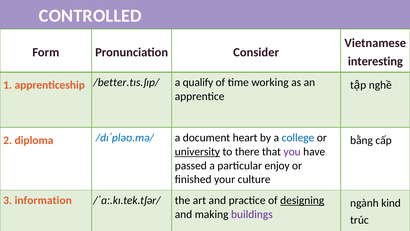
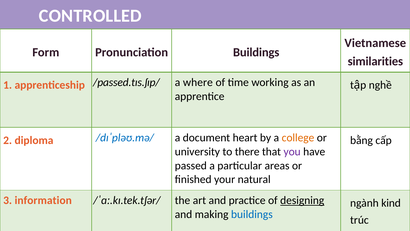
Pronunciation Consider: Consider -> Buildings
interesting: interesting -> similarities
/better.tɪs.ʃɪp/: /better.tɪs.ʃɪp/ -> /passed.tɪs.ʃɪp/
qualify: qualify -> where
college colour: blue -> orange
university underline: present -> none
enjoy: enjoy -> areas
culture: culture -> natural
buildings at (252, 214) colour: purple -> blue
